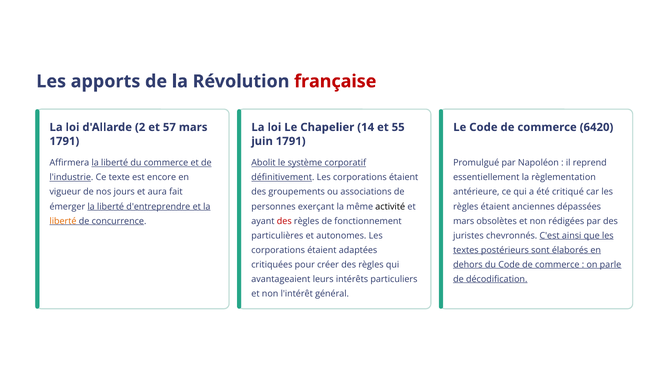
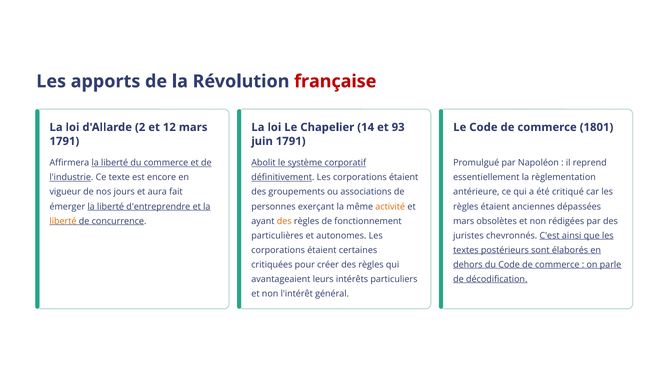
57: 57 -> 12
55: 55 -> 93
6420: 6420 -> 1801
activité colour: black -> orange
des at (284, 221) colour: red -> orange
adaptées: adaptées -> certaines
